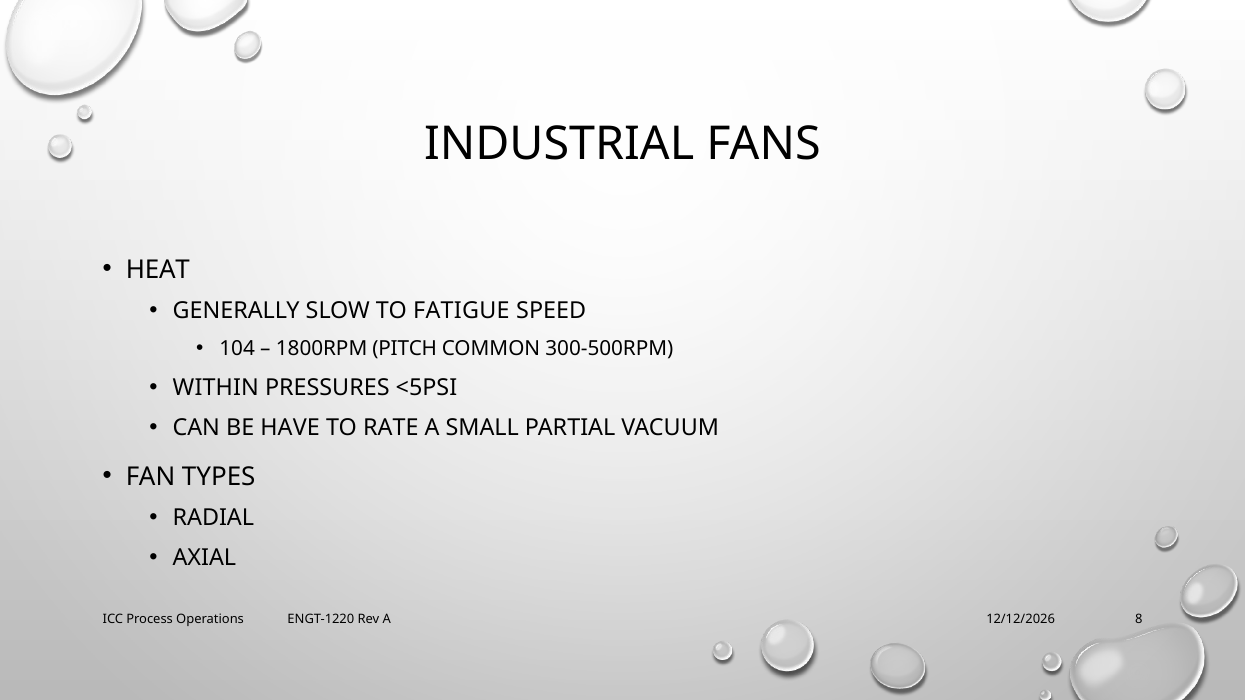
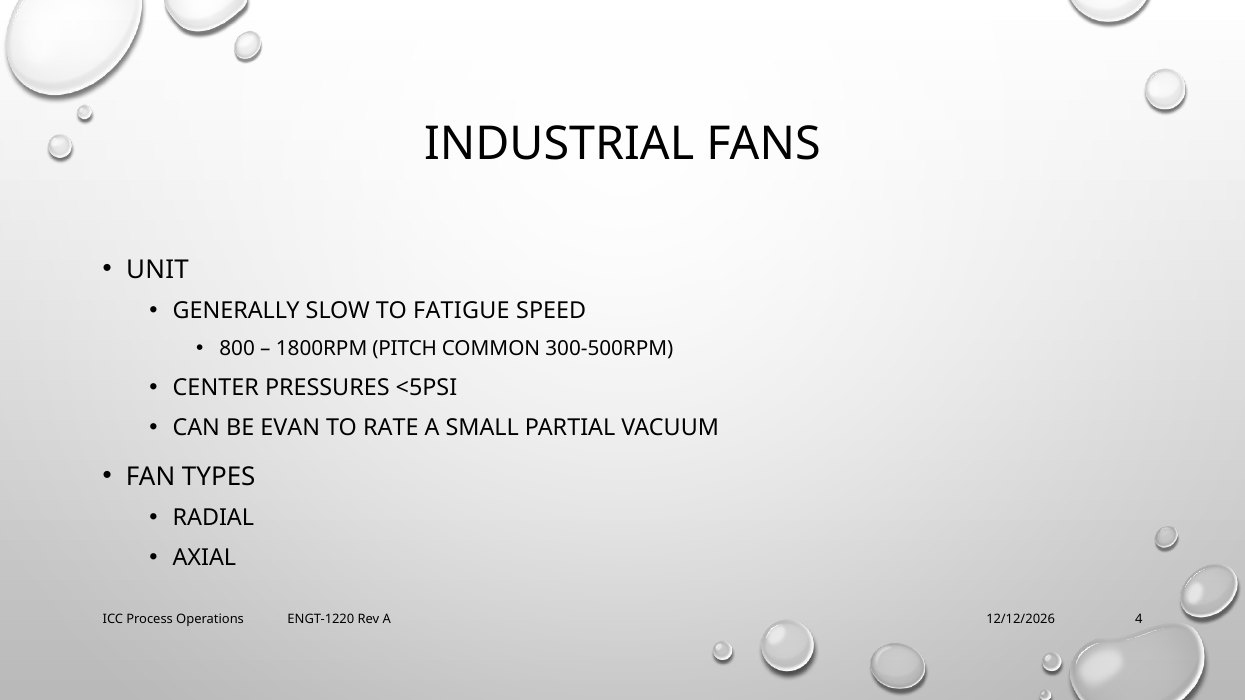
HEAT: HEAT -> UNIT
104: 104 -> 800
WITHIN: WITHIN -> CENTER
HAVE: HAVE -> EVAN
8: 8 -> 4
